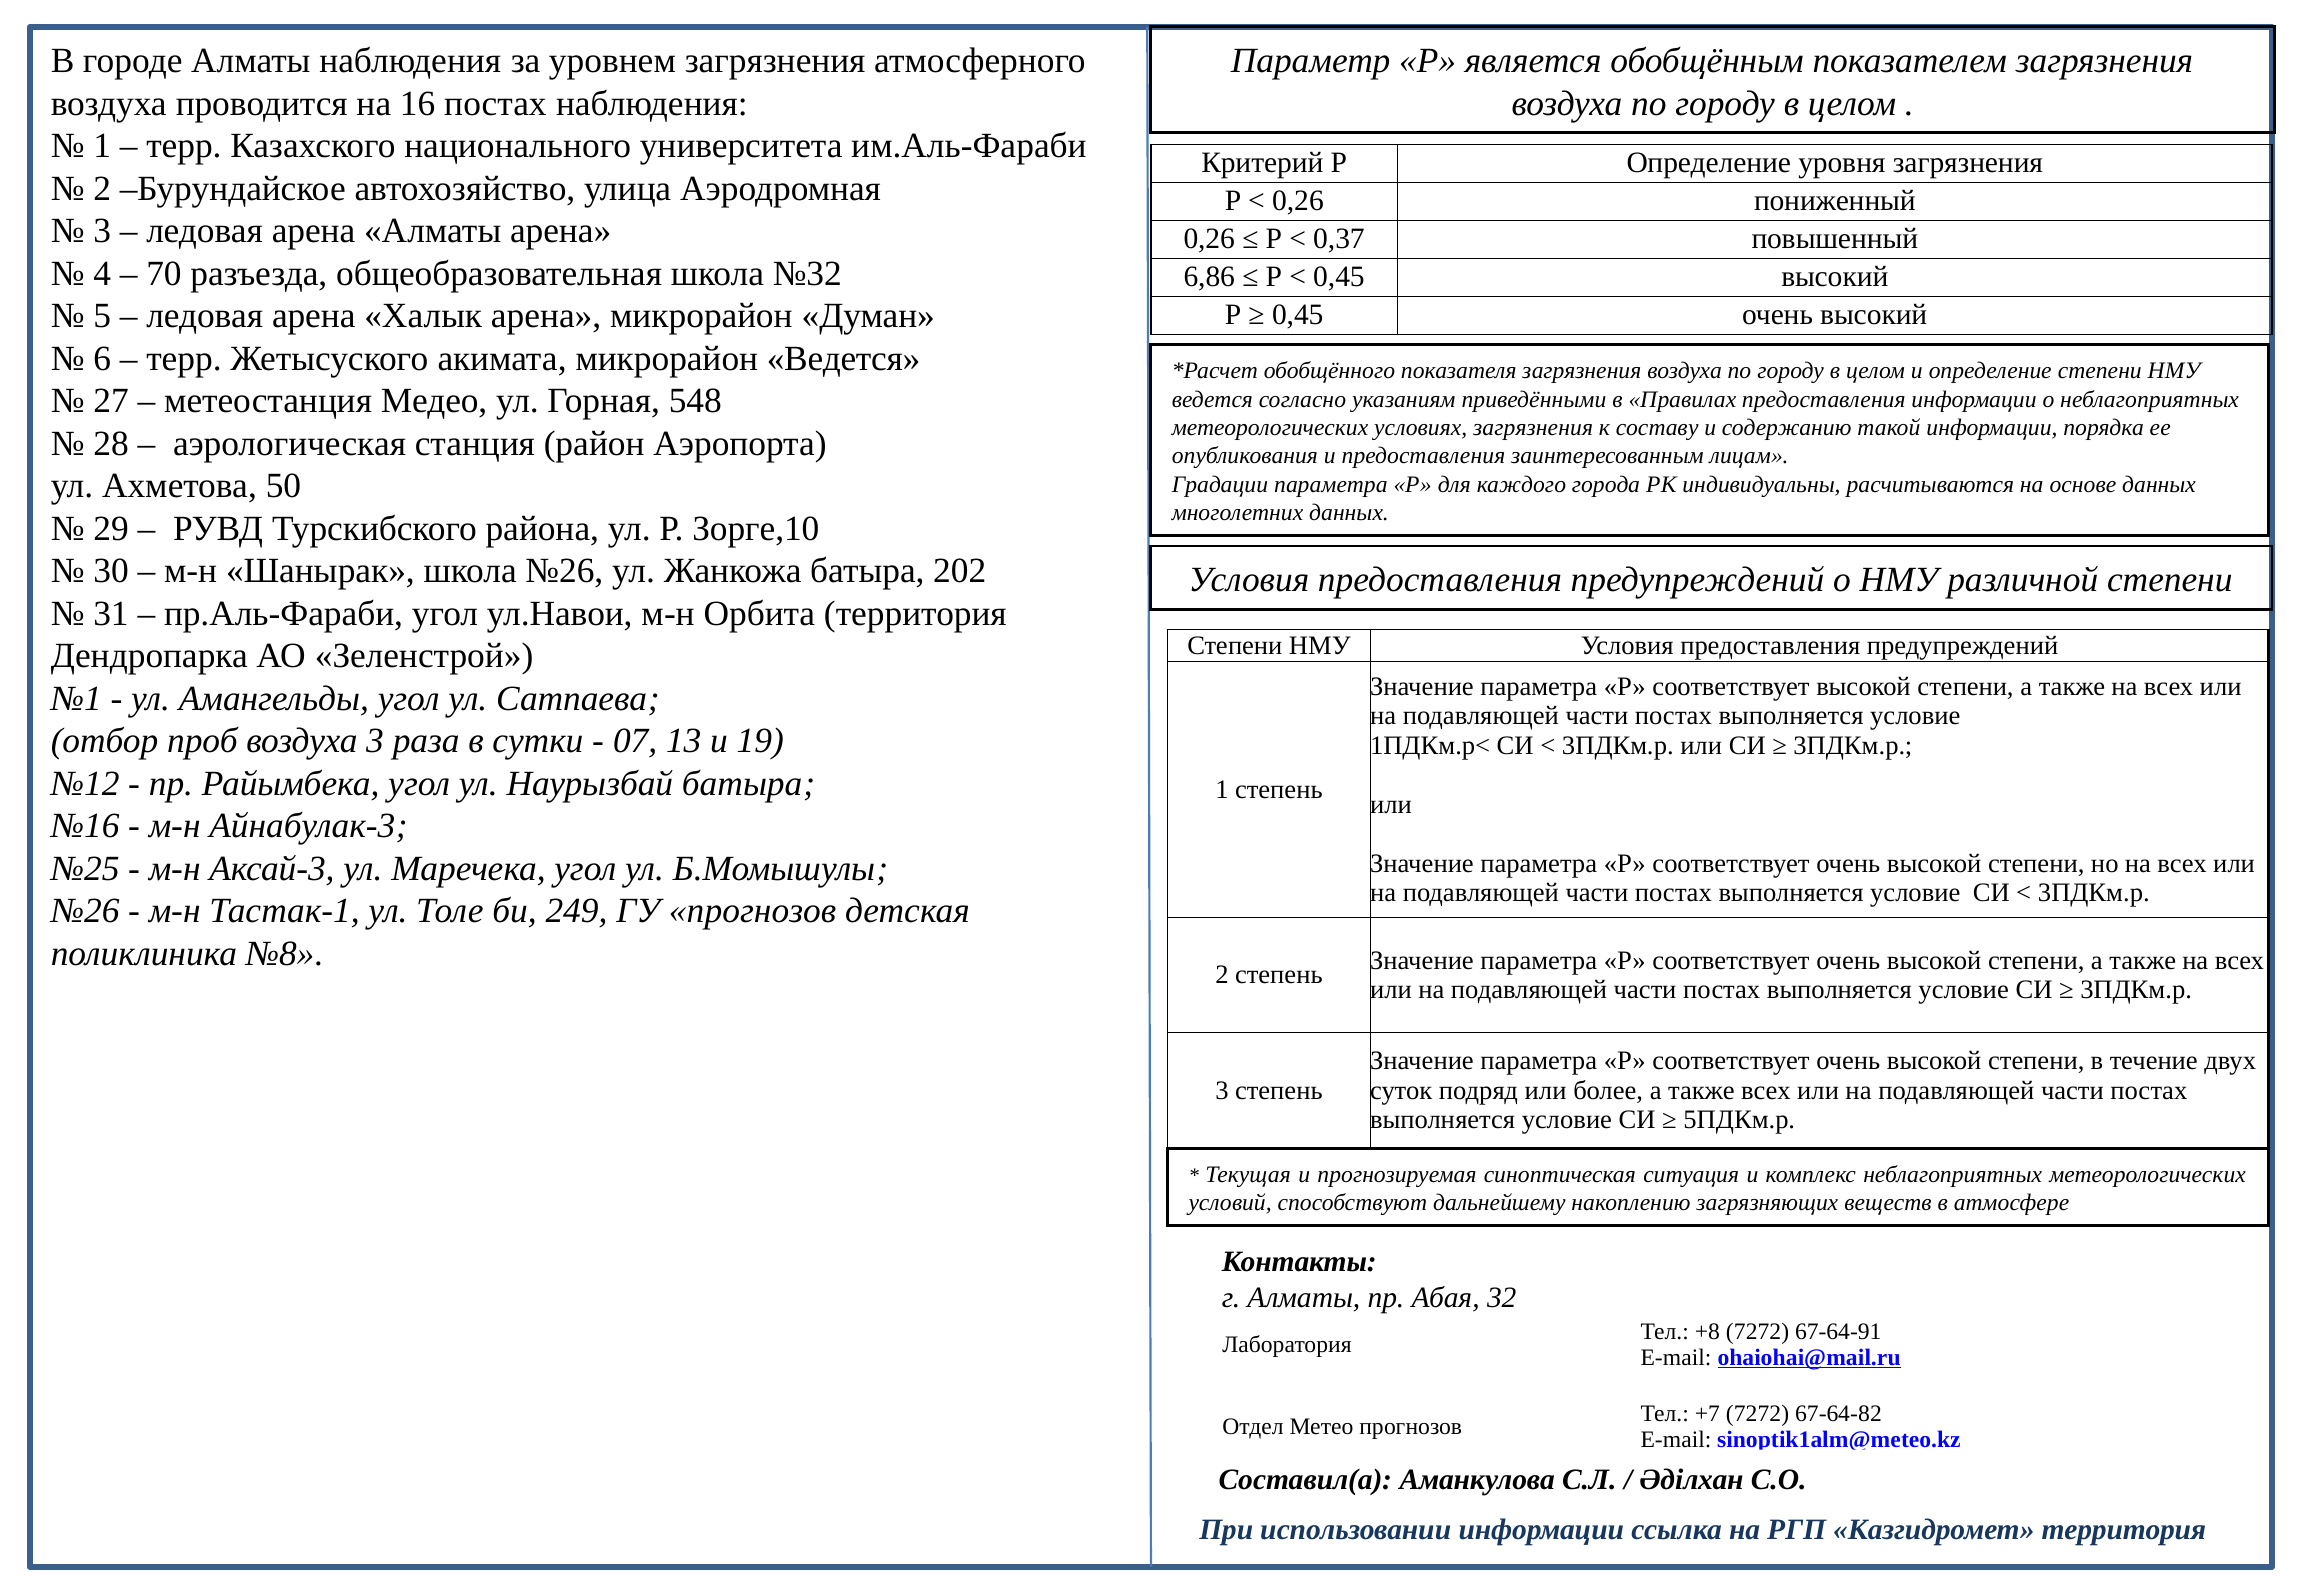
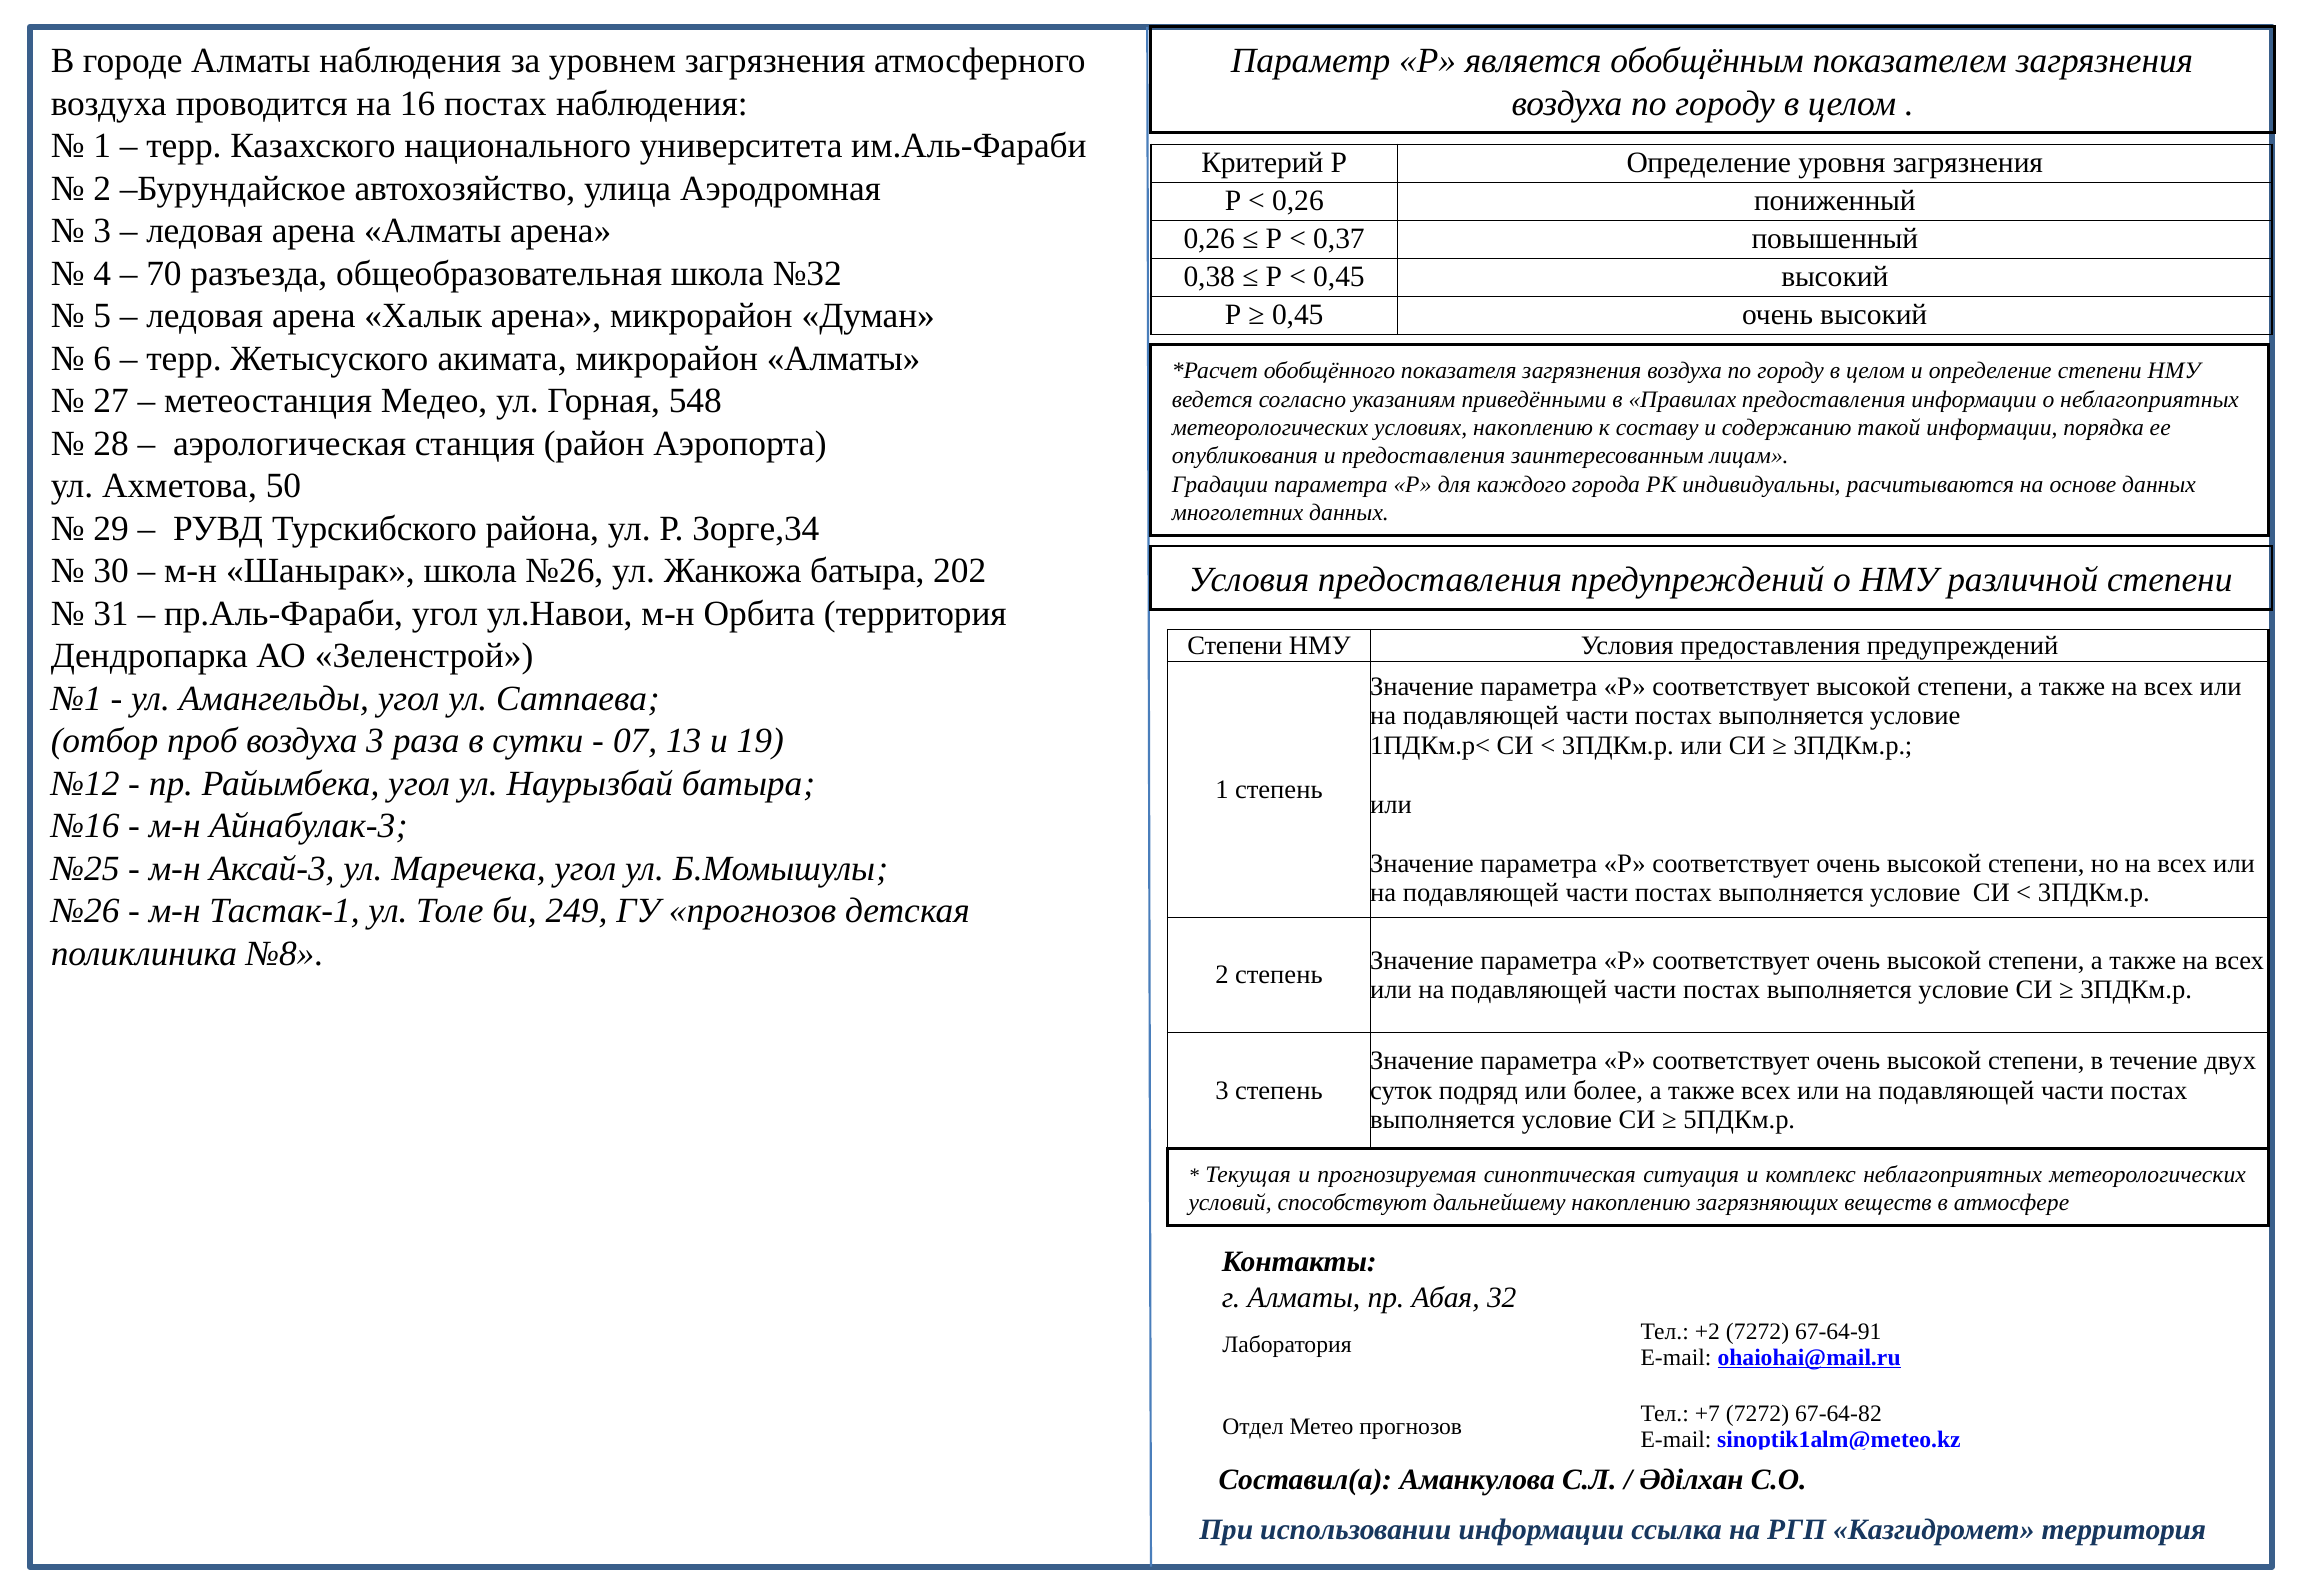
6,86: 6,86 -> 0,38
микрорайон Ведется: Ведется -> Алматы
условиях загрязнения: загрязнения -> накоплению
Зорге,10: Зорге,10 -> Зорге,34
+8: +8 -> +2
